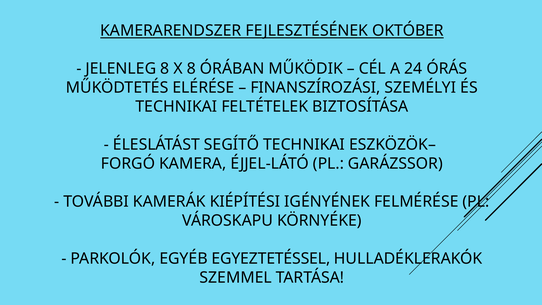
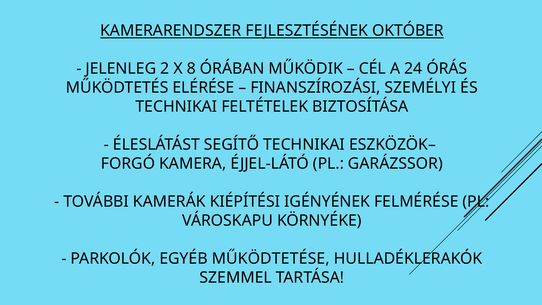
JELENLEG 8: 8 -> 2
EGYEZTETÉSSEL: EGYEZTETÉSSEL -> MŰKÖDTETÉSE
